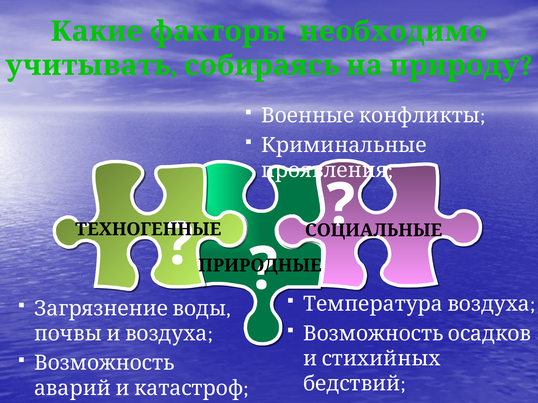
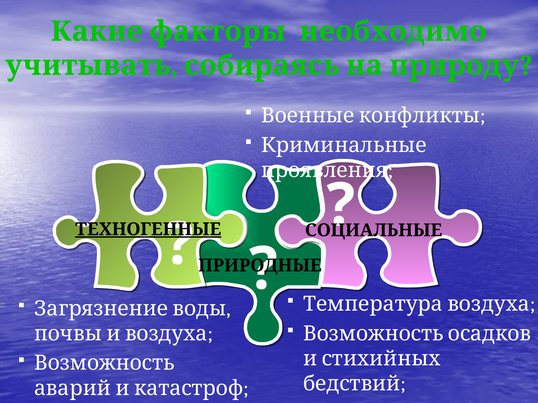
ТЕХНОГЕННЫЕ underline: none -> present
